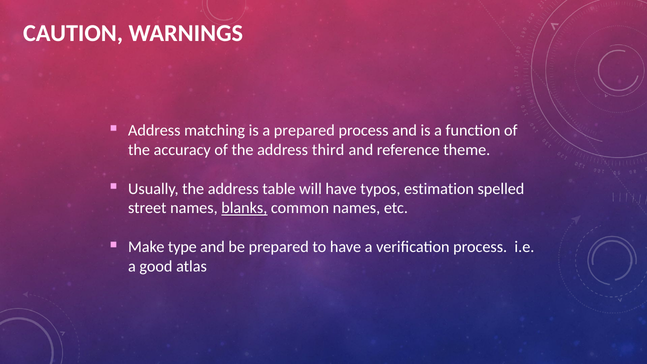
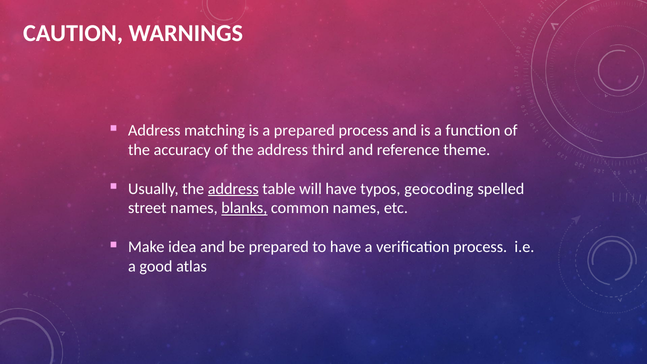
address at (233, 189) underline: none -> present
estimation: estimation -> geocoding
type: type -> idea
